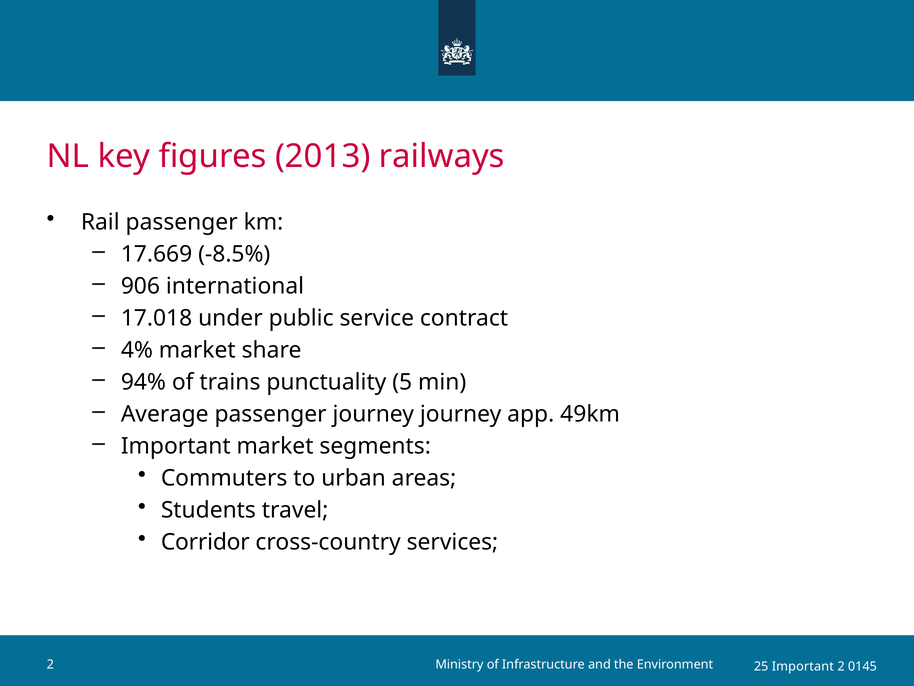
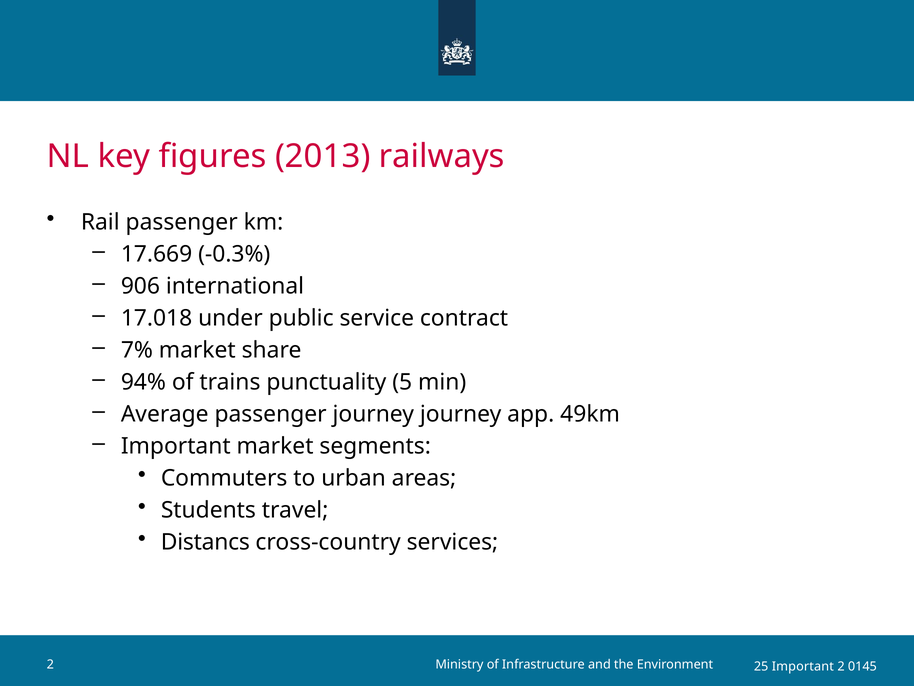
-8.5%: -8.5% -> -0.3%
4%: 4% -> 7%
Corridor: Corridor -> Distancs
